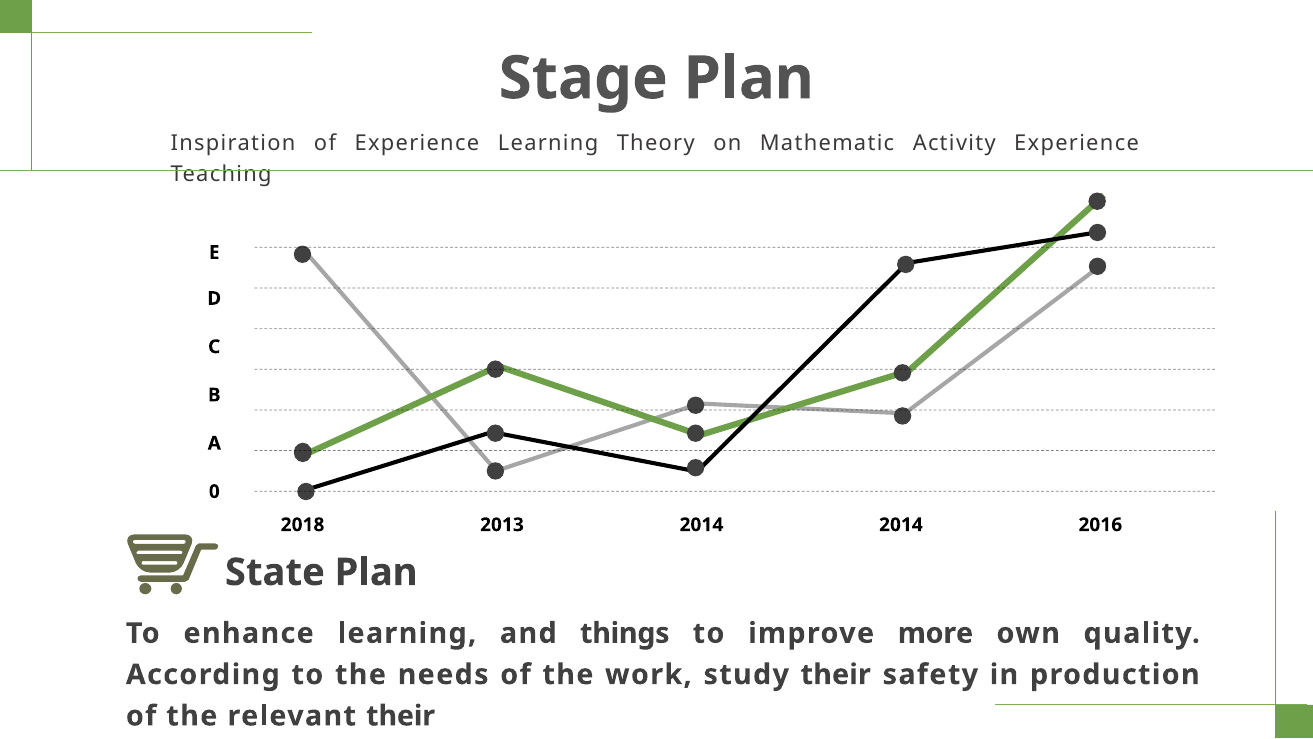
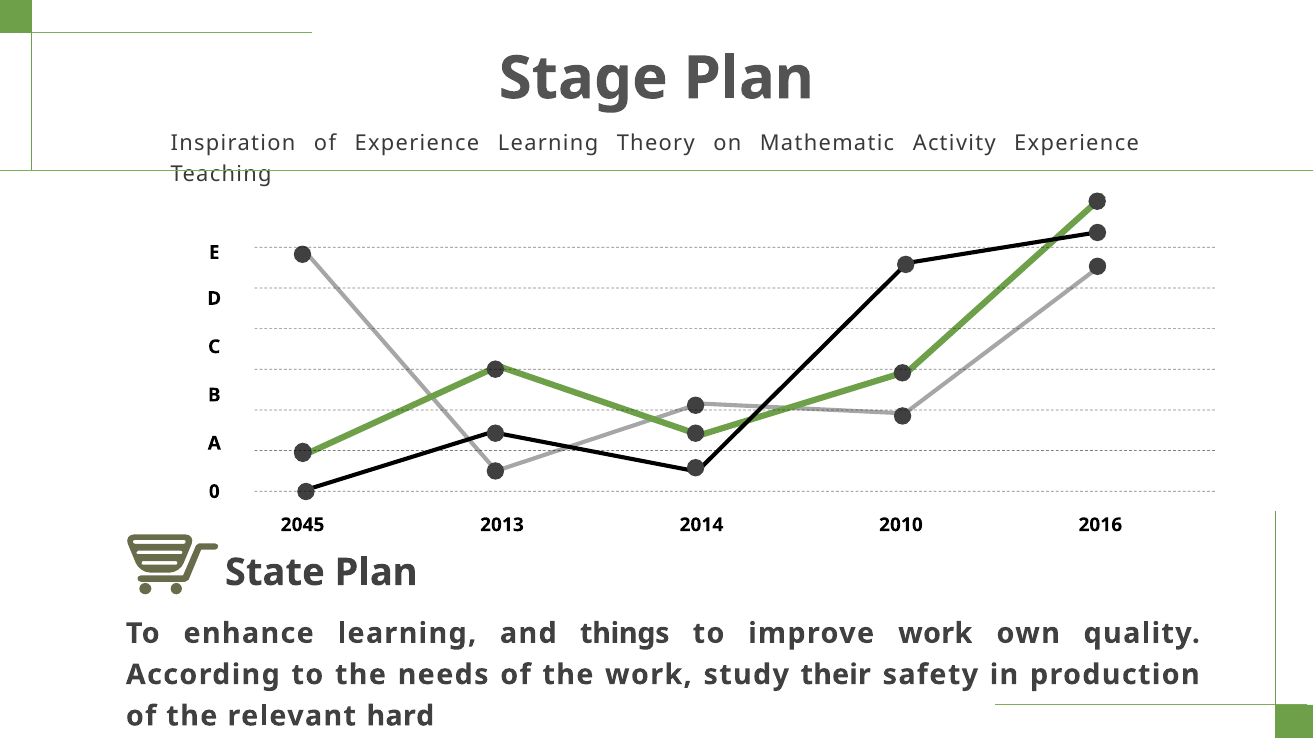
2018: 2018 -> 2045
2014 2014: 2014 -> 2010
improve more: more -> work
relevant their: their -> hard
